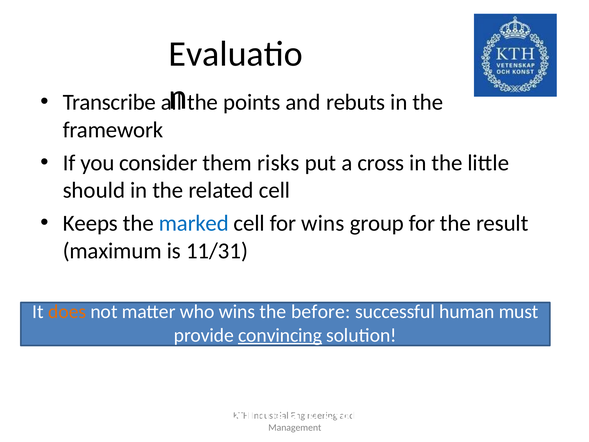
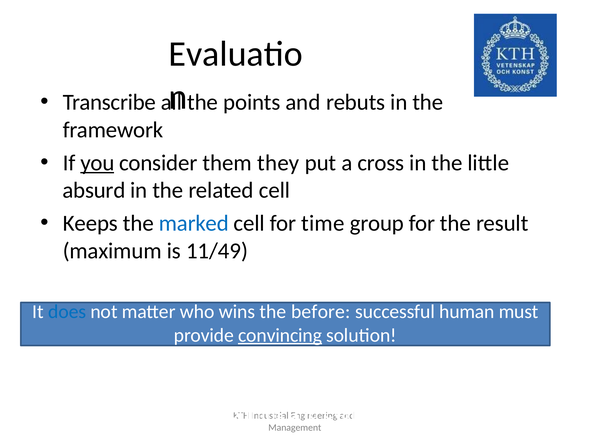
you underline: none -> present
risks: risks -> they
should: should -> absurd
for wins: wins -> time
11/31: 11/31 -> 11/49
does colour: orange -> blue
